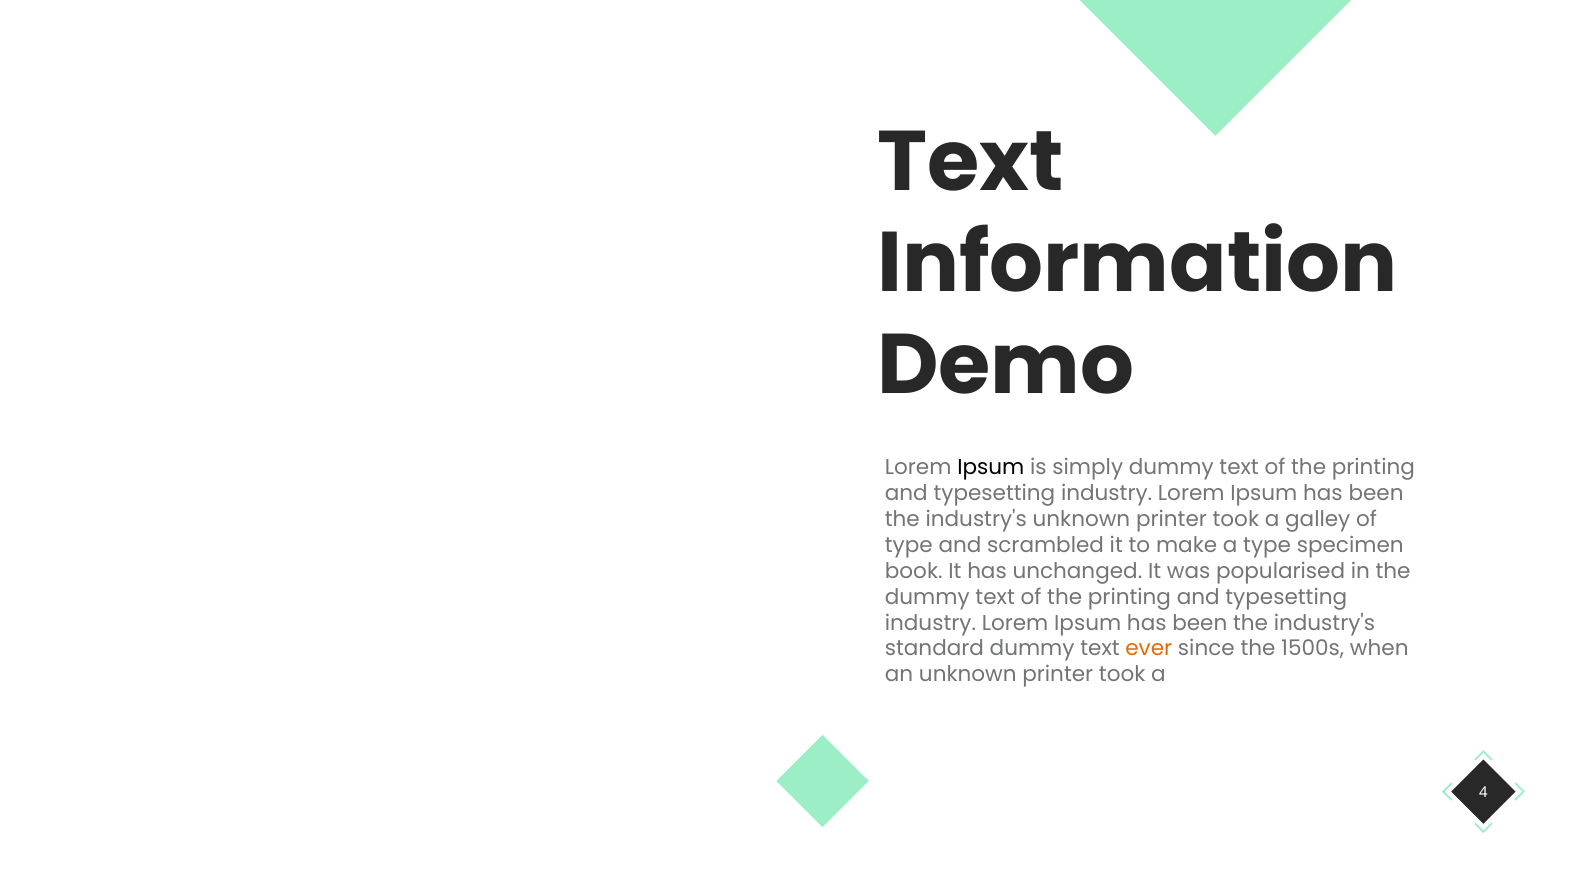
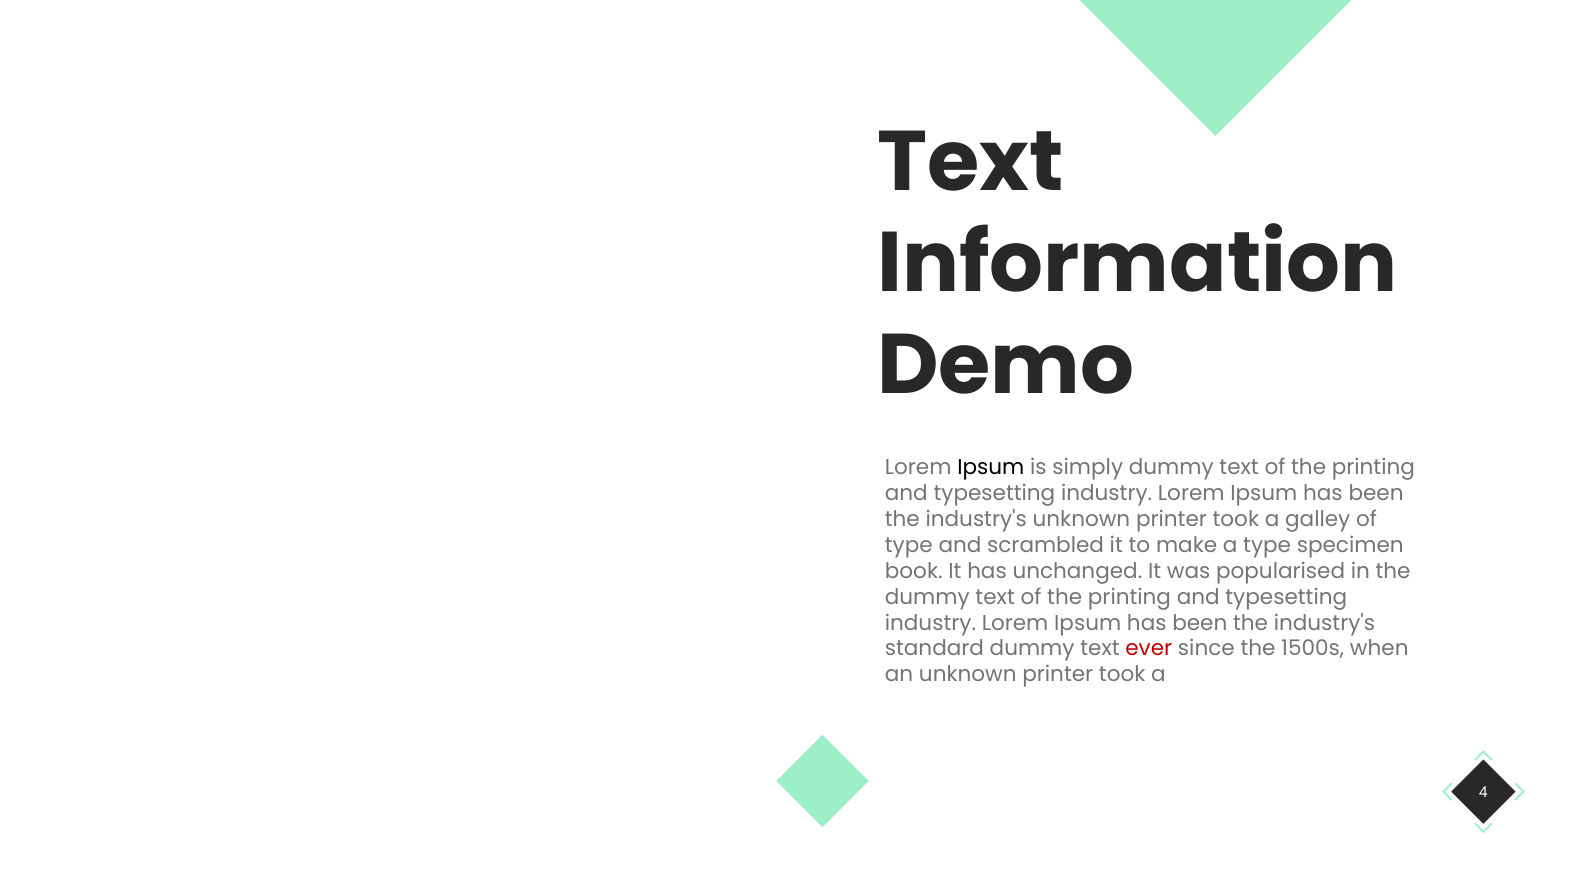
ever colour: orange -> red
